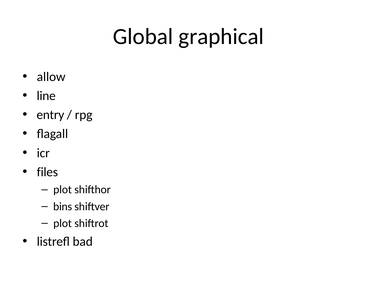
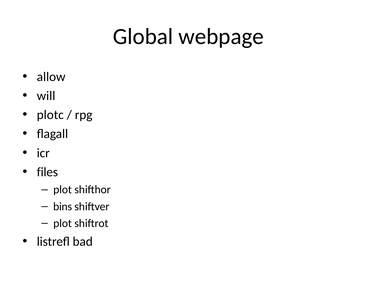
graphical: graphical -> webpage
line: line -> will
entry: entry -> plotc
